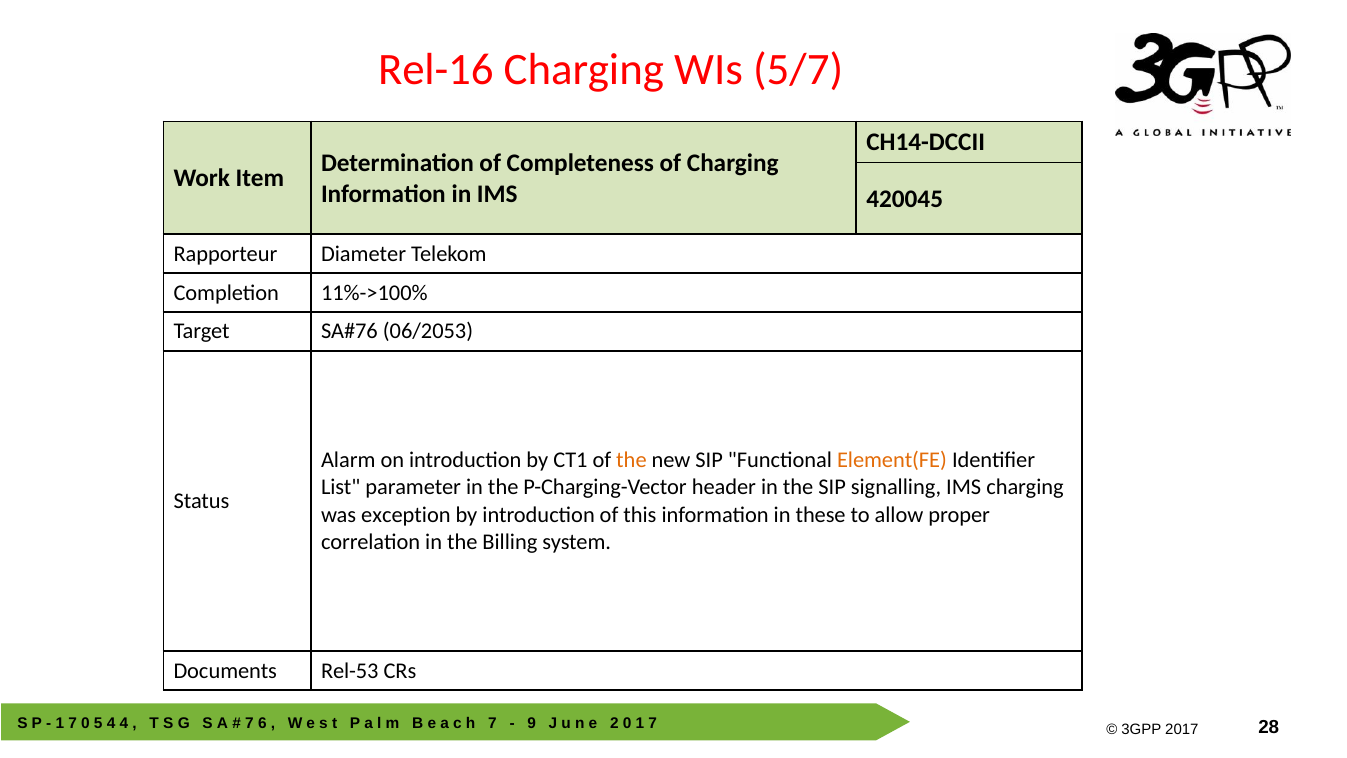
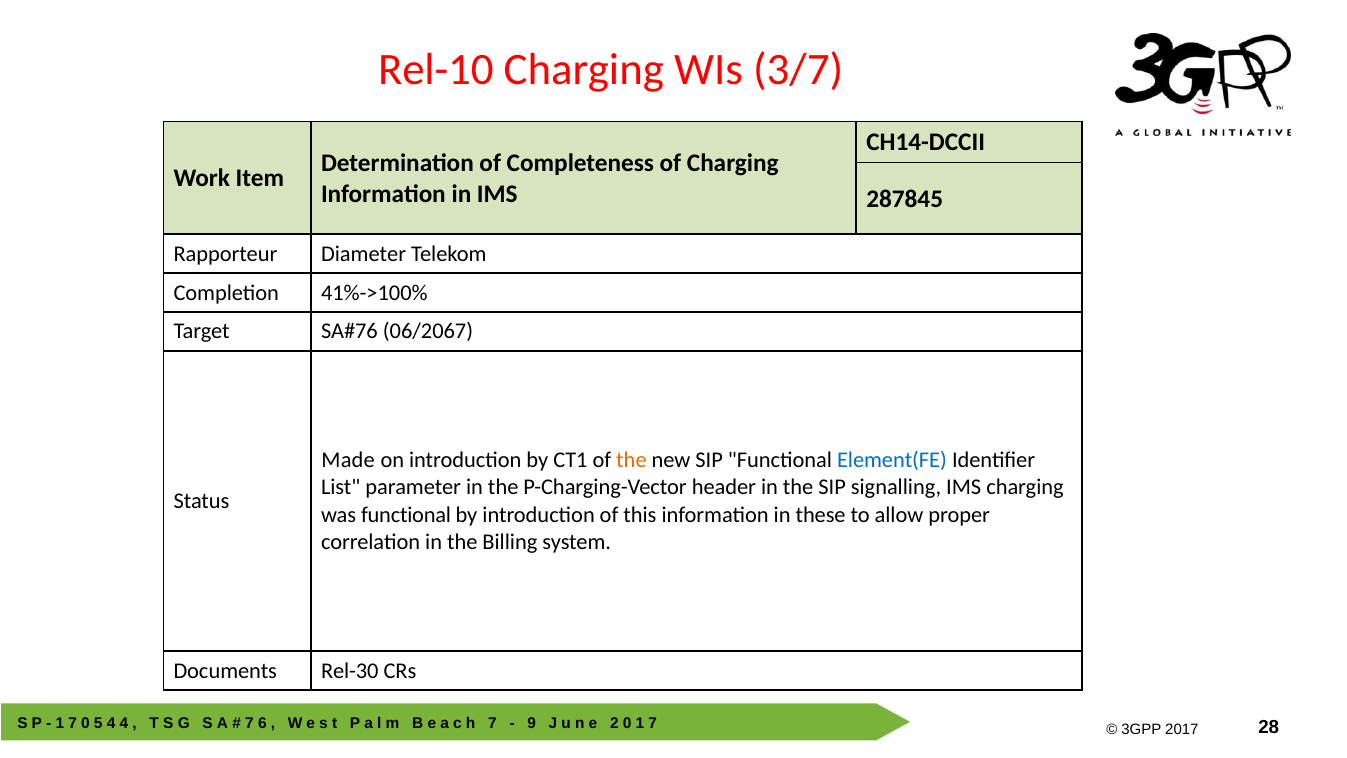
Rel-16: Rel-16 -> Rel-10
5/7: 5/7 -> 3/7
420045: 420045 -> 287845
11%->100%: 11%->100% -> 41%->100%
06/2053: 06/2053 -> 06/2067
Alarm: Alarm -> Made
Element(FE colour: orange -> blue
was exception: exception -> functional
Rel-53: Rel-53 -> Rel-30
